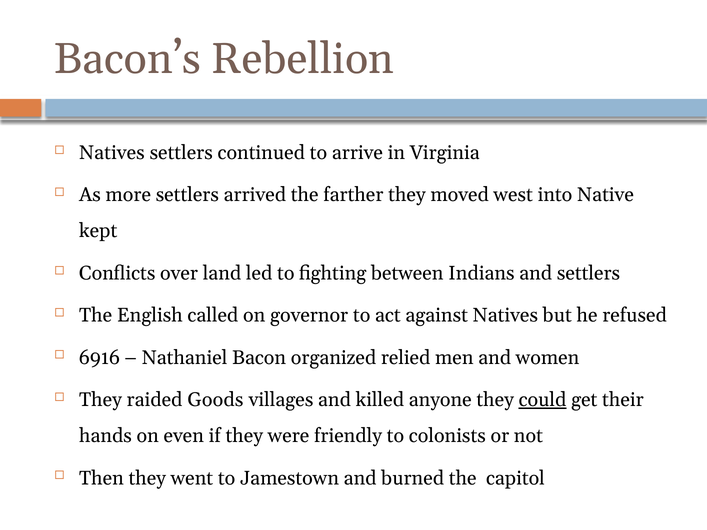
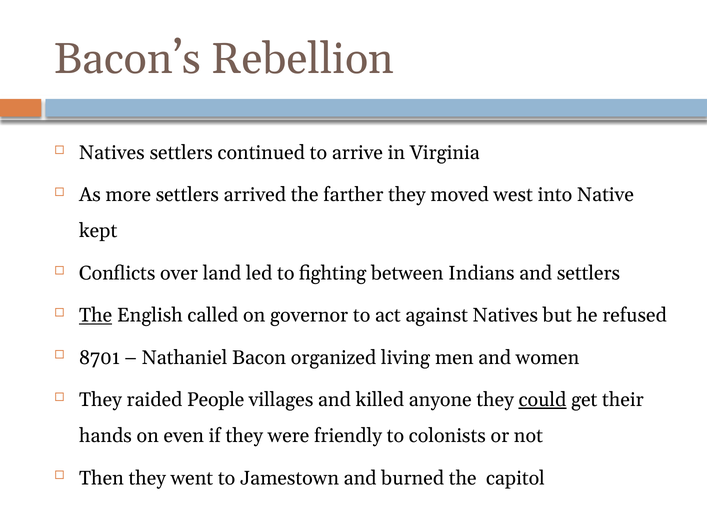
The at (96, 316) underline: none -> present
6916: 6916 -> 8701
relied: relied -> living
Goods: Goods -> People
